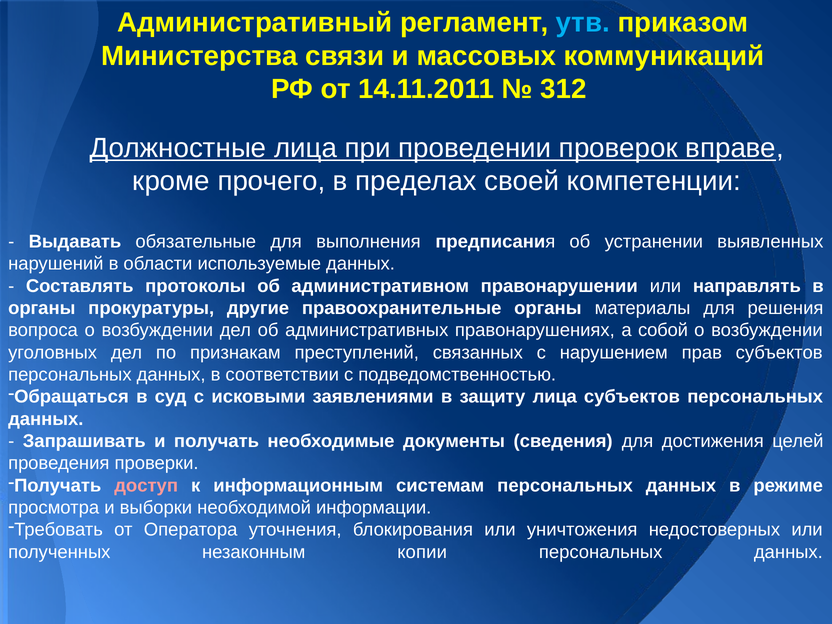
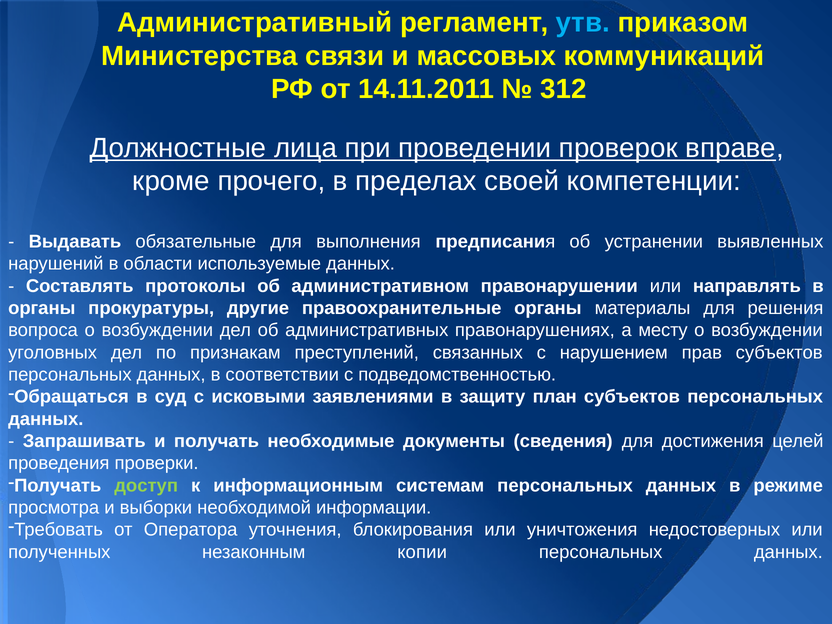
собой: собой -> месту
защиту лица: лица -> план
доступ colour: pink -> light green
